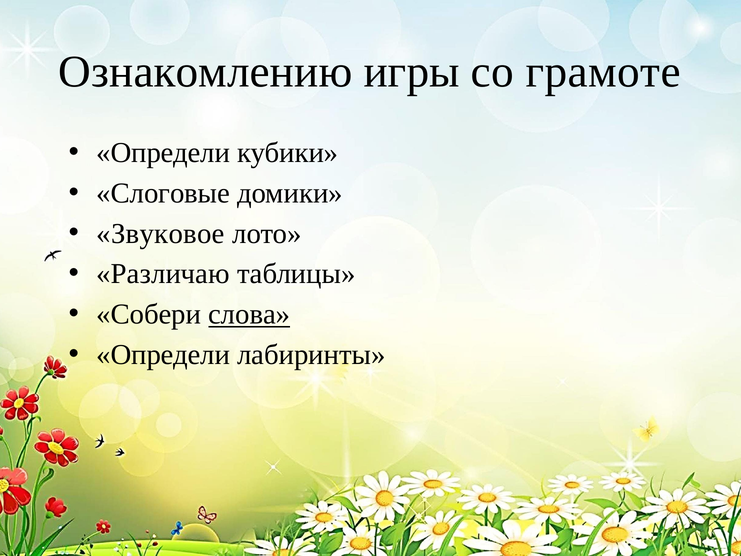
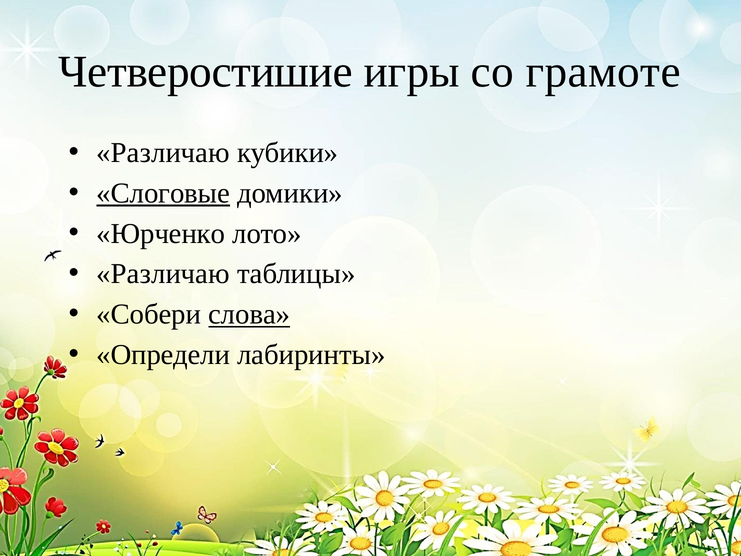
Ознакомлению: Ознакомлению -> Четверостишие
Определи at (163, 153): Определи -> Различаю
Слоговые underline: none -> present
Звуковое: Звуковое -> Юрченко
